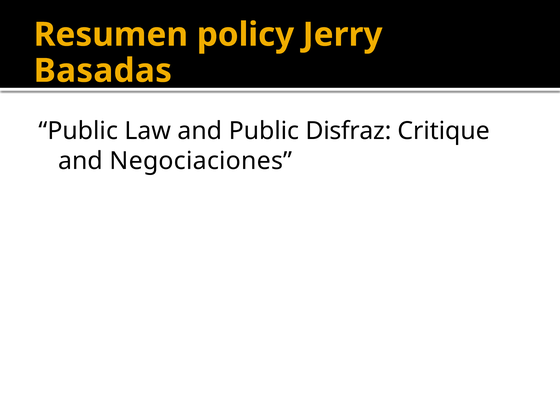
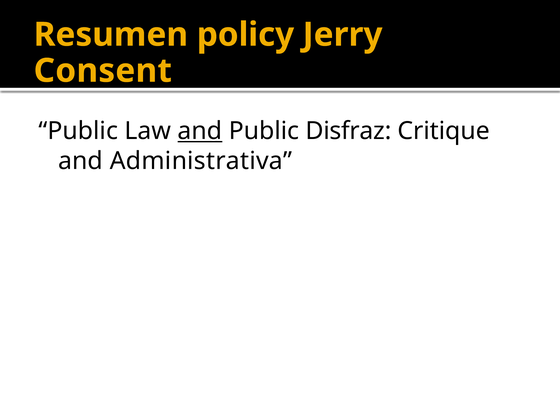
Basadas: Basadas -> Consent
and at (200, 131) underline: none -> present
Negociaciones: Negociaciones -> Administrativa
